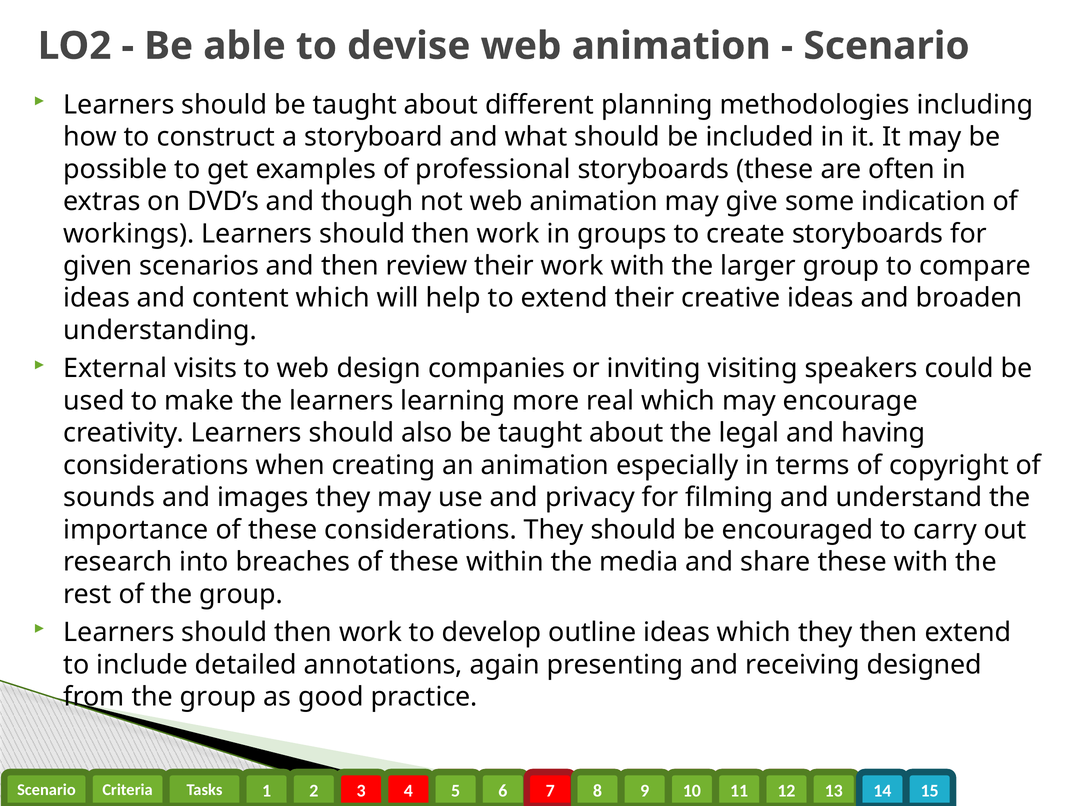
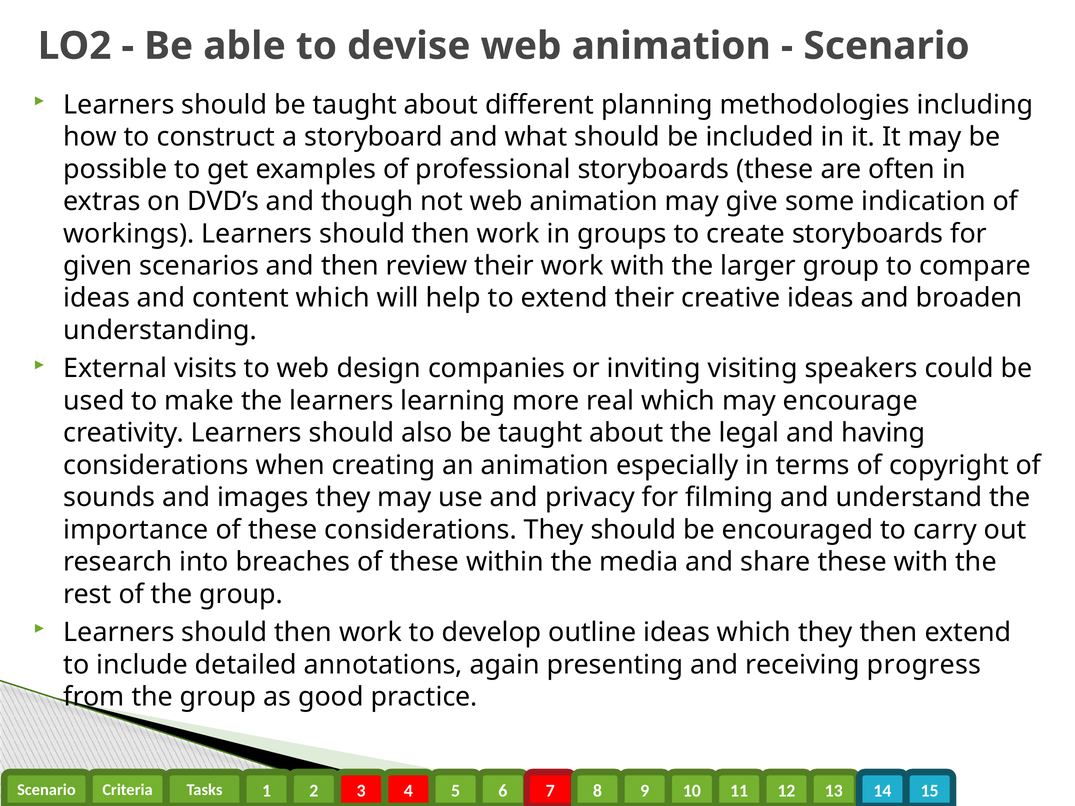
designed: designed -> progress
